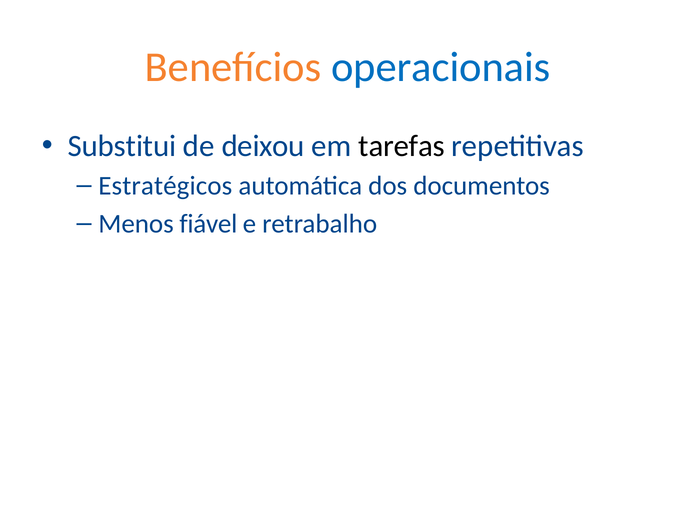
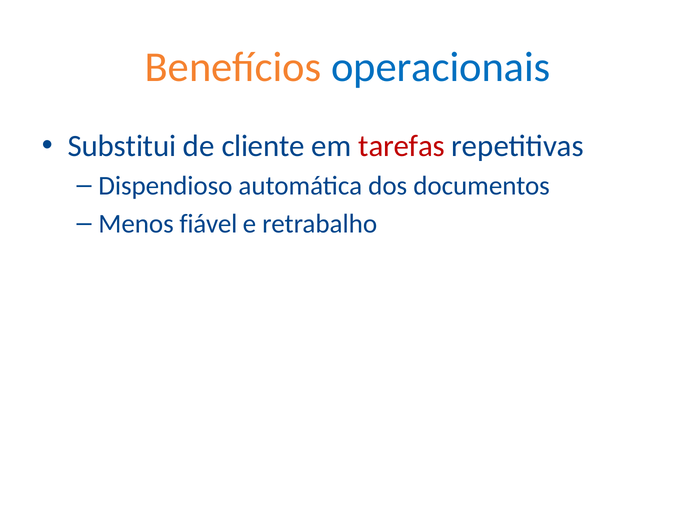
deixou: deixou -> cliente
tarefas colour: black -> red
Estratégicos: Estratégicos -> Dispendioso
